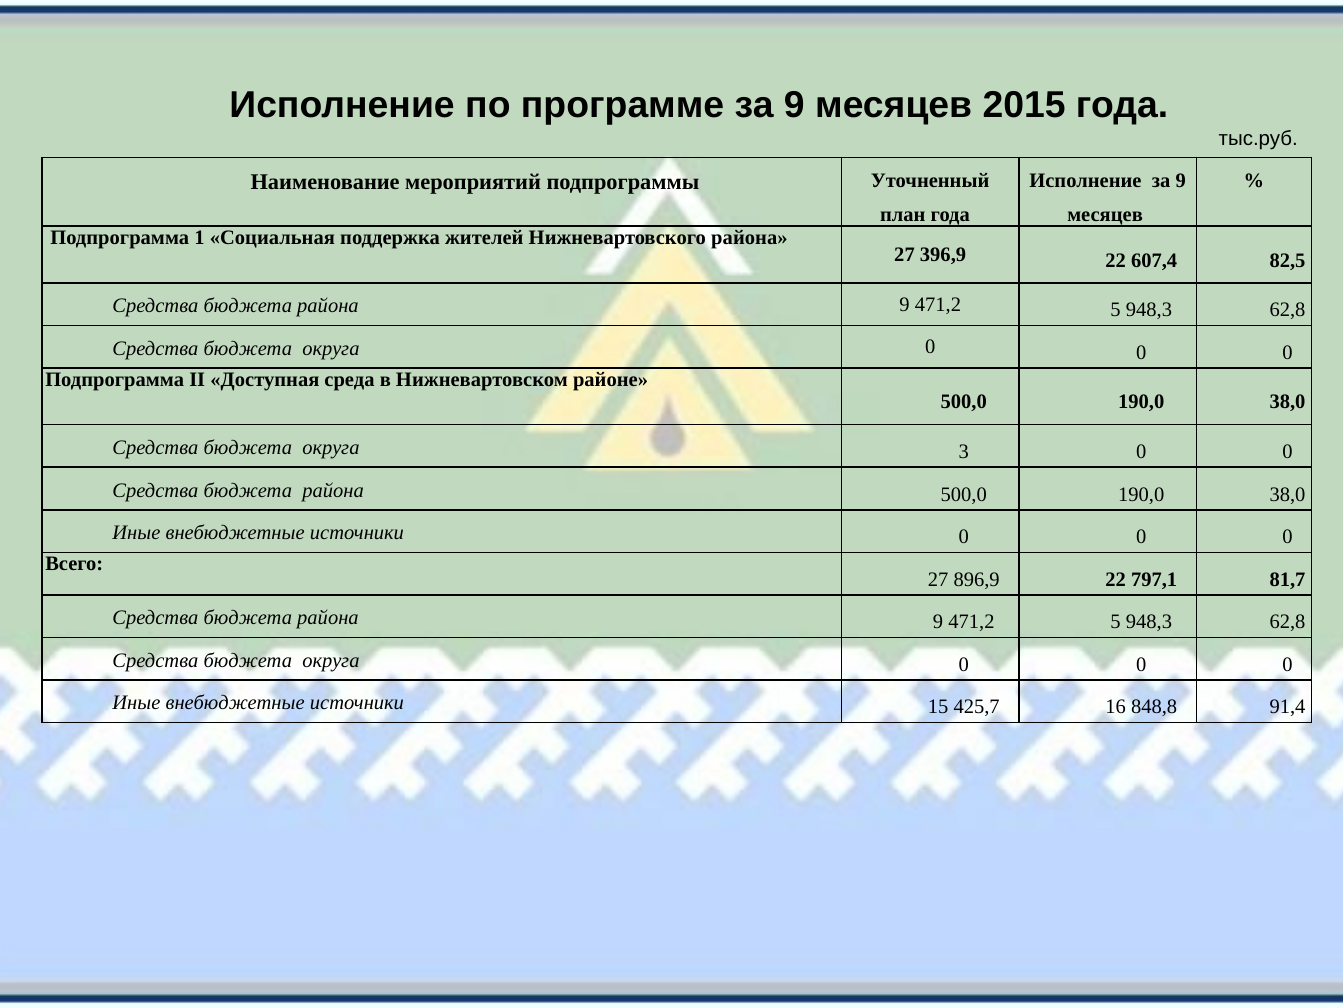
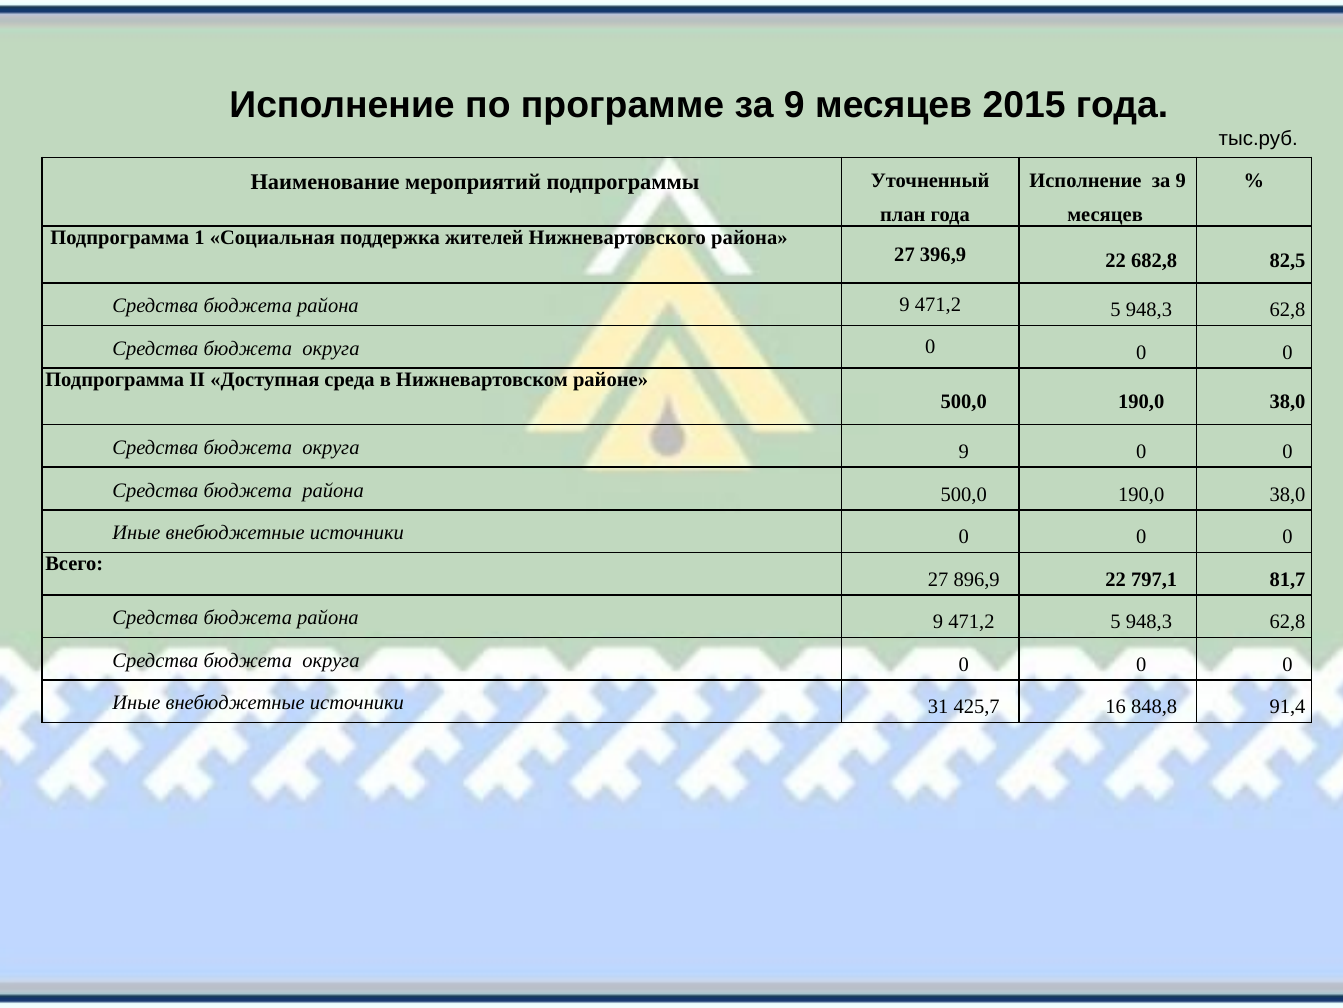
607,4: 607,4 -> 682,8
округа 3: 3 -> 9
15: 15 -> 31
